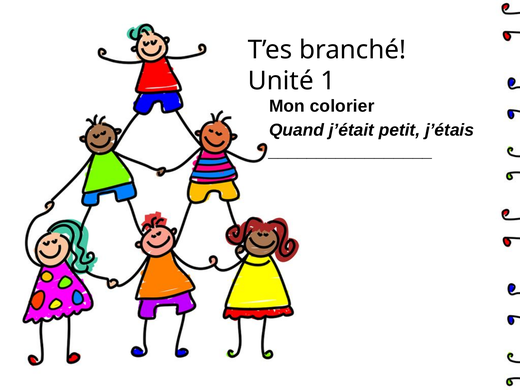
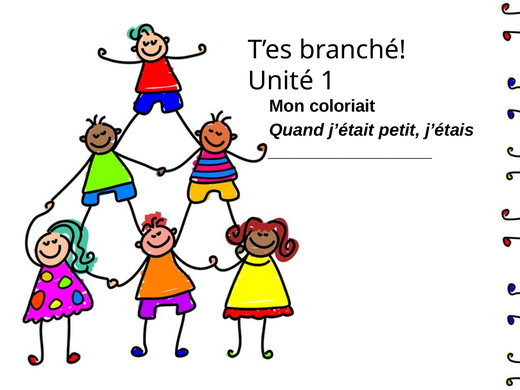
colorier: colorier -> coloriait
